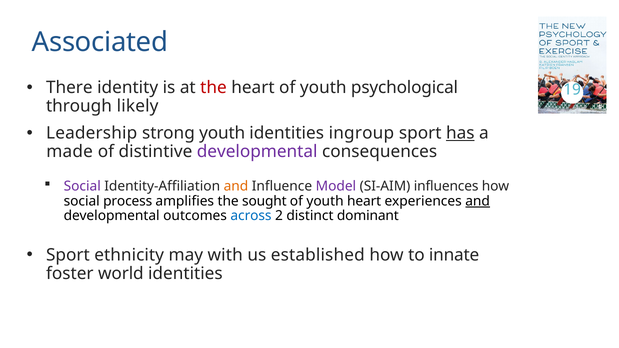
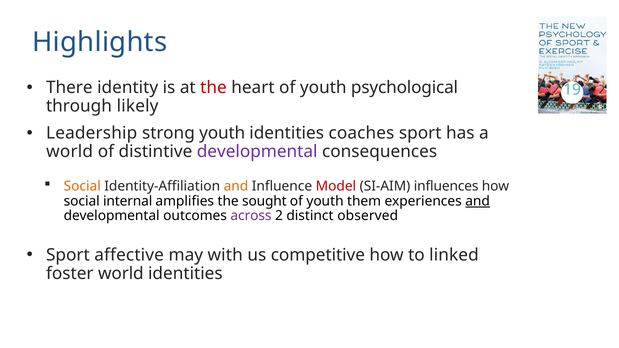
Associated: Associated -> Highlights
ingroup: ingroup -> coaches
has underline: present -> none
made at (70, 152): made -> world
Social at (82, 186) colour: purple -> orange
Model colour: purple -> red
process: process -> internal
youth heart: heart -> them
across colour: blue -> purple
dominant: dominant -> observed
ethnicity: ethnicity -> affective
established: established -> competitive
innate: innate -> linked
